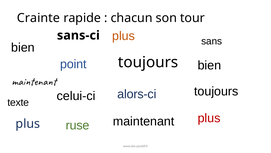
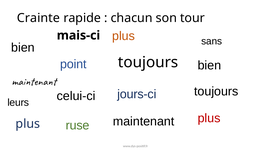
sans-ci: sans-ci -> mais-ci
alors-ci: alors-ci -> jours-ci
texte: texte -> leurs
